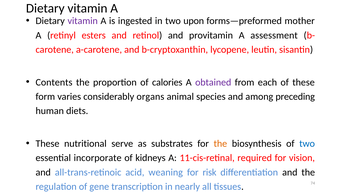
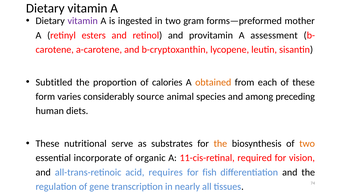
upon: upon -> gram
Contents: Contents -> Subtitled
obtained colour: purple -> orange
organs: organs -> source
two at (307, 143) colour: blue -> orange
kidneys: kidneys -> organic
weaning: weaning -> requires
risk: risk -> fish
